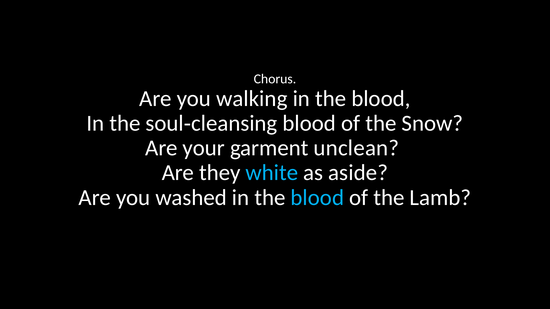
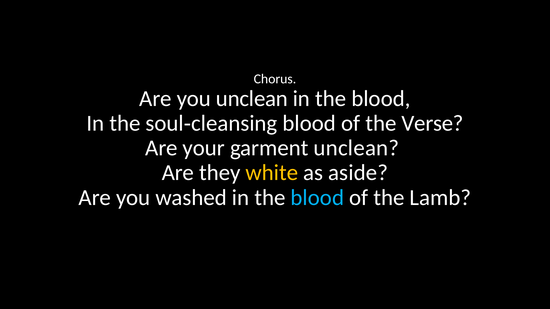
you walking: walking -> unclean
Snow: Snow -> Verse
white colour: light blue -> yellow
